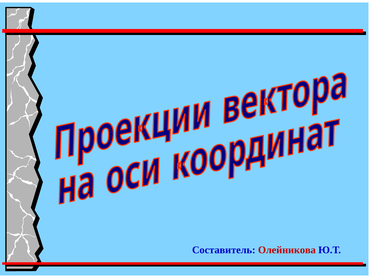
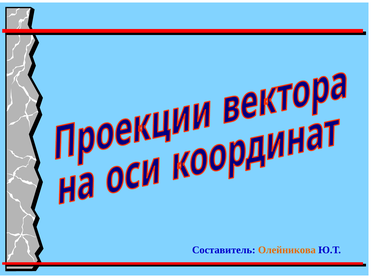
Олейникова colour: red -> orange
